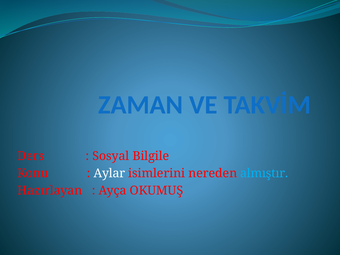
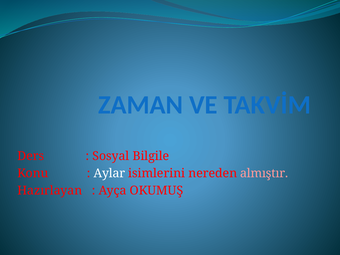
almıştır colour: light blue -> pink
